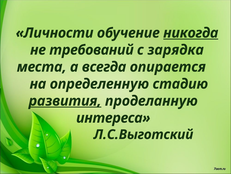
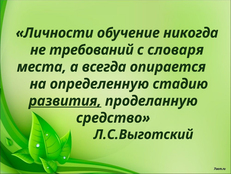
никогда underline: present -> none
зарядка: зарядка -> словаря
интереса: интереса -> средство
